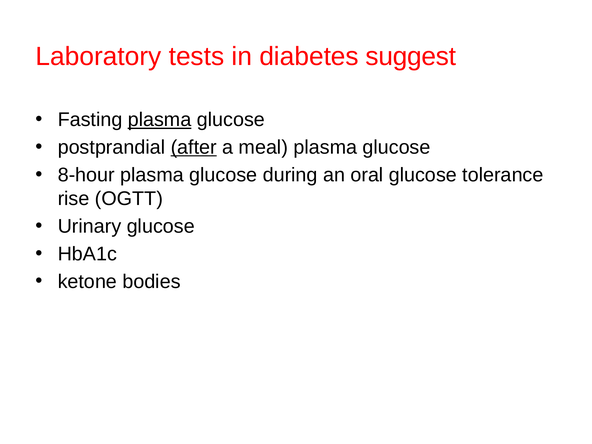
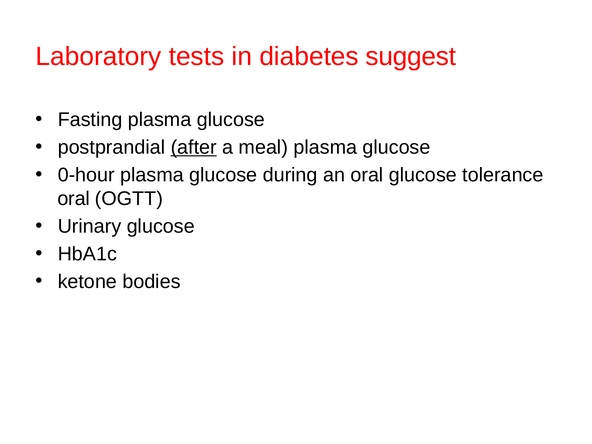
plasma at (160, 120) underline: present -> none
8-hour: 8-hour -> 0-hour
rise at (74, 199): rise -> oral
